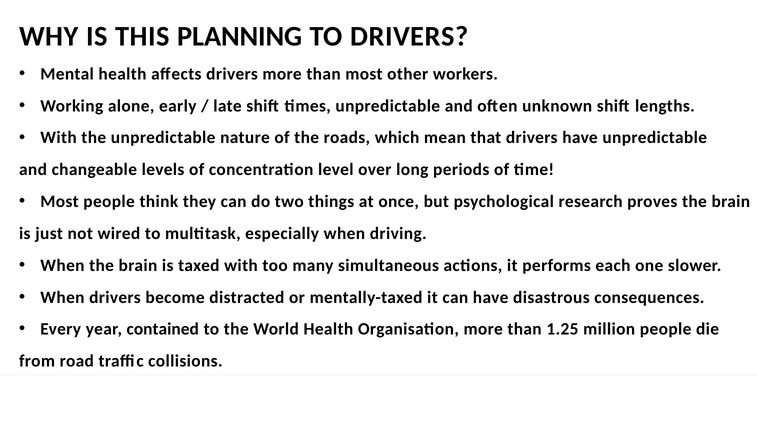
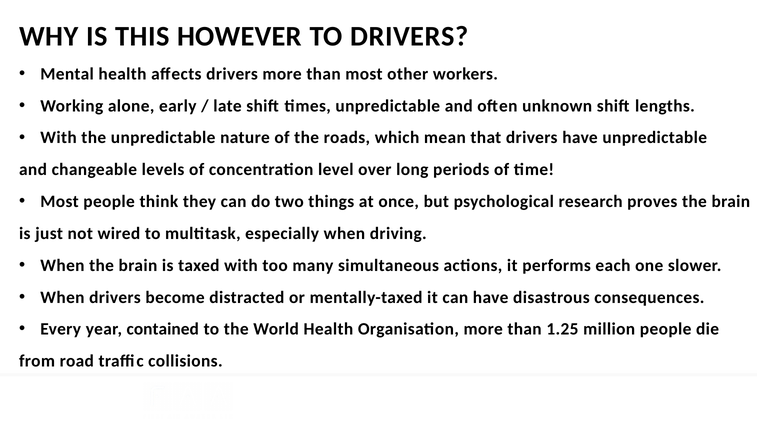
PLANNING: PLANNING -> HOWEVER
